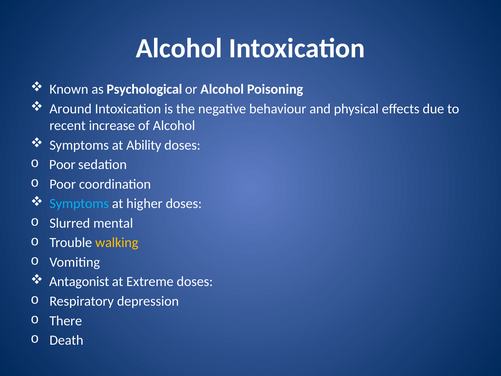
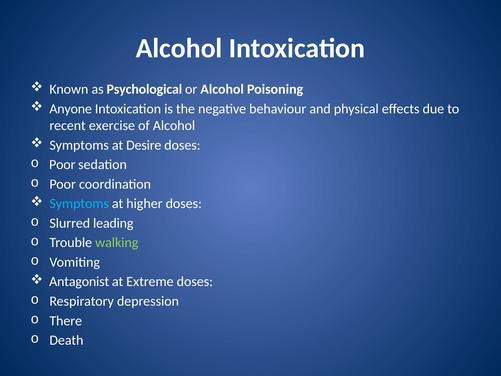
Around: Around -> Anyone
increase: increase -> exercise
Ability: Ability -> Desire
mental: mental -> leading
walking colour: yellow -> light green
